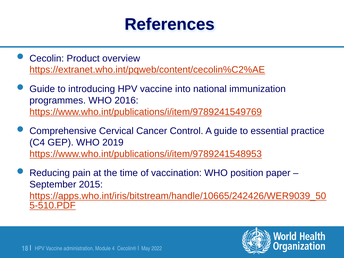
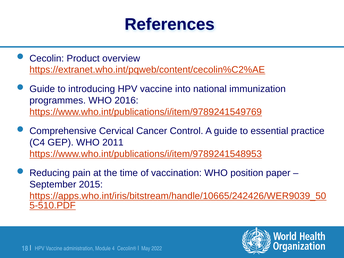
2019: 2019 -> 2011
